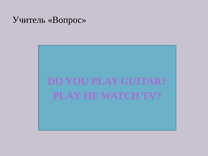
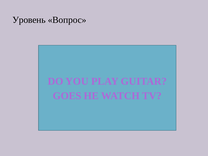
Учитель: Учитель -> Уровень
PLAY at (67, 96): PLAY -> GOES
